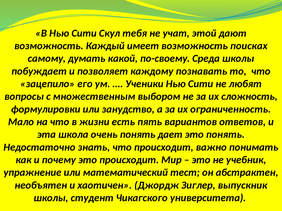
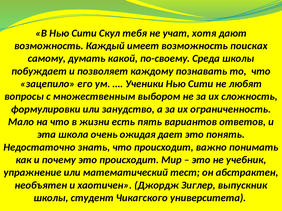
этой: этой -> хотя
очень понять: понять -> ожидая
